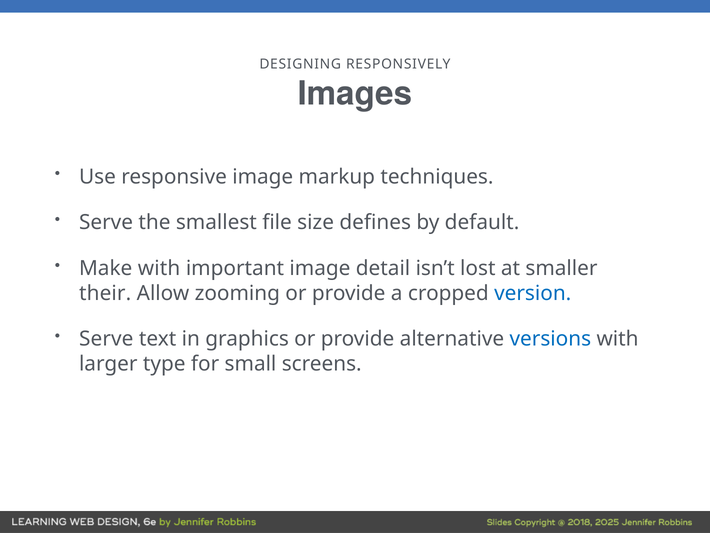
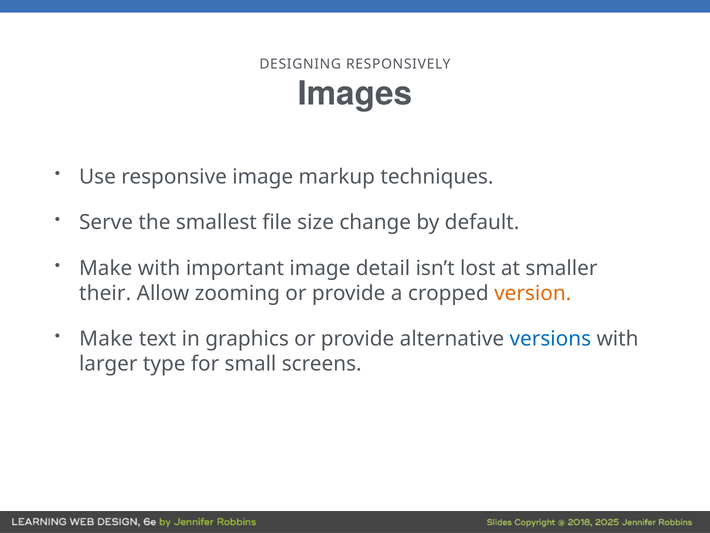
defines: defines -> change
version colour: blue -> orange
Serve at (106, 339): Serve -> Make
